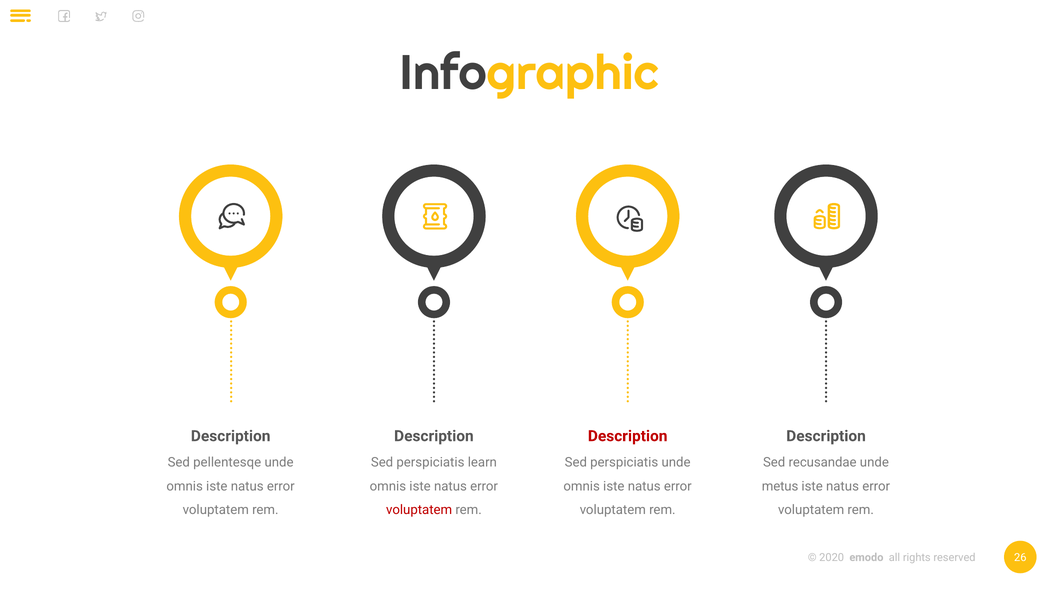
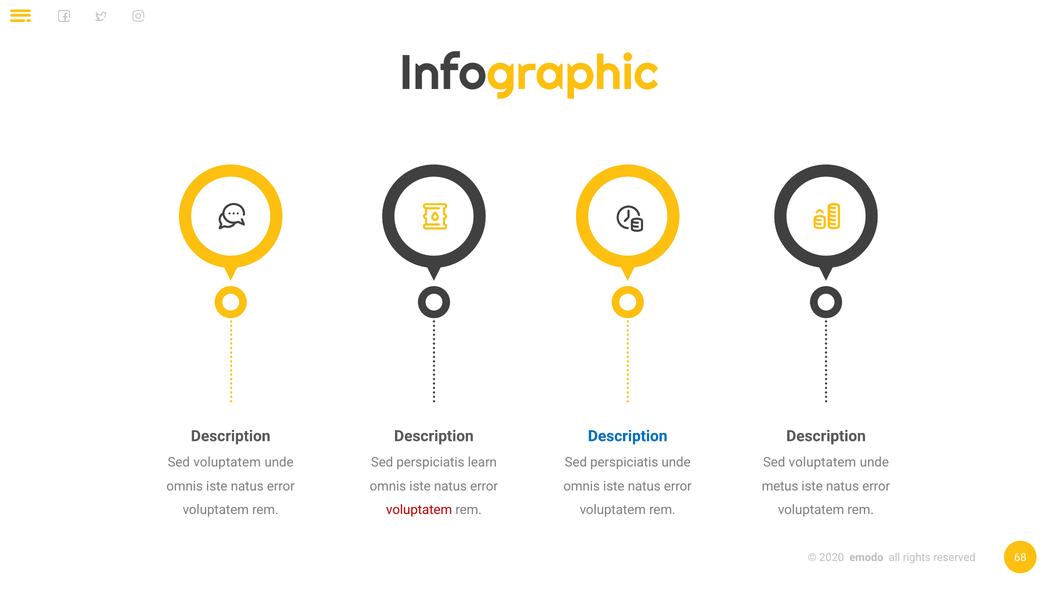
Description at (628, 437) colour: red -> blue
pellentesqe at (227, 463): pellentesqe -> voluptatem
recusandae at (823, 463): recusandae -> voluptatem
26: 26 -> 68
